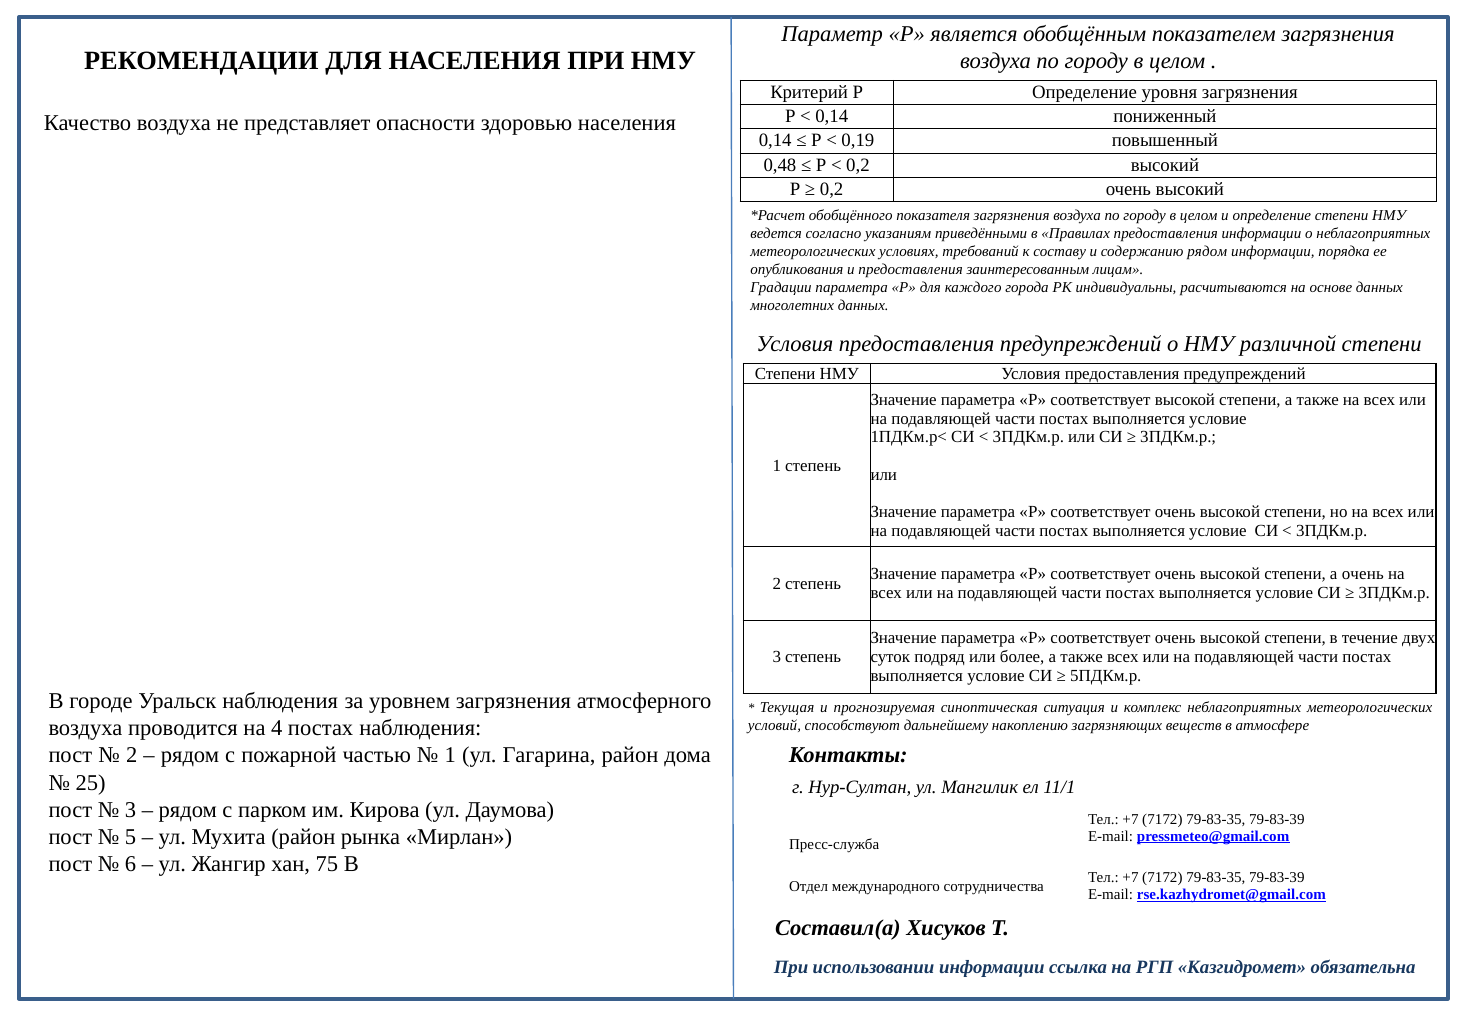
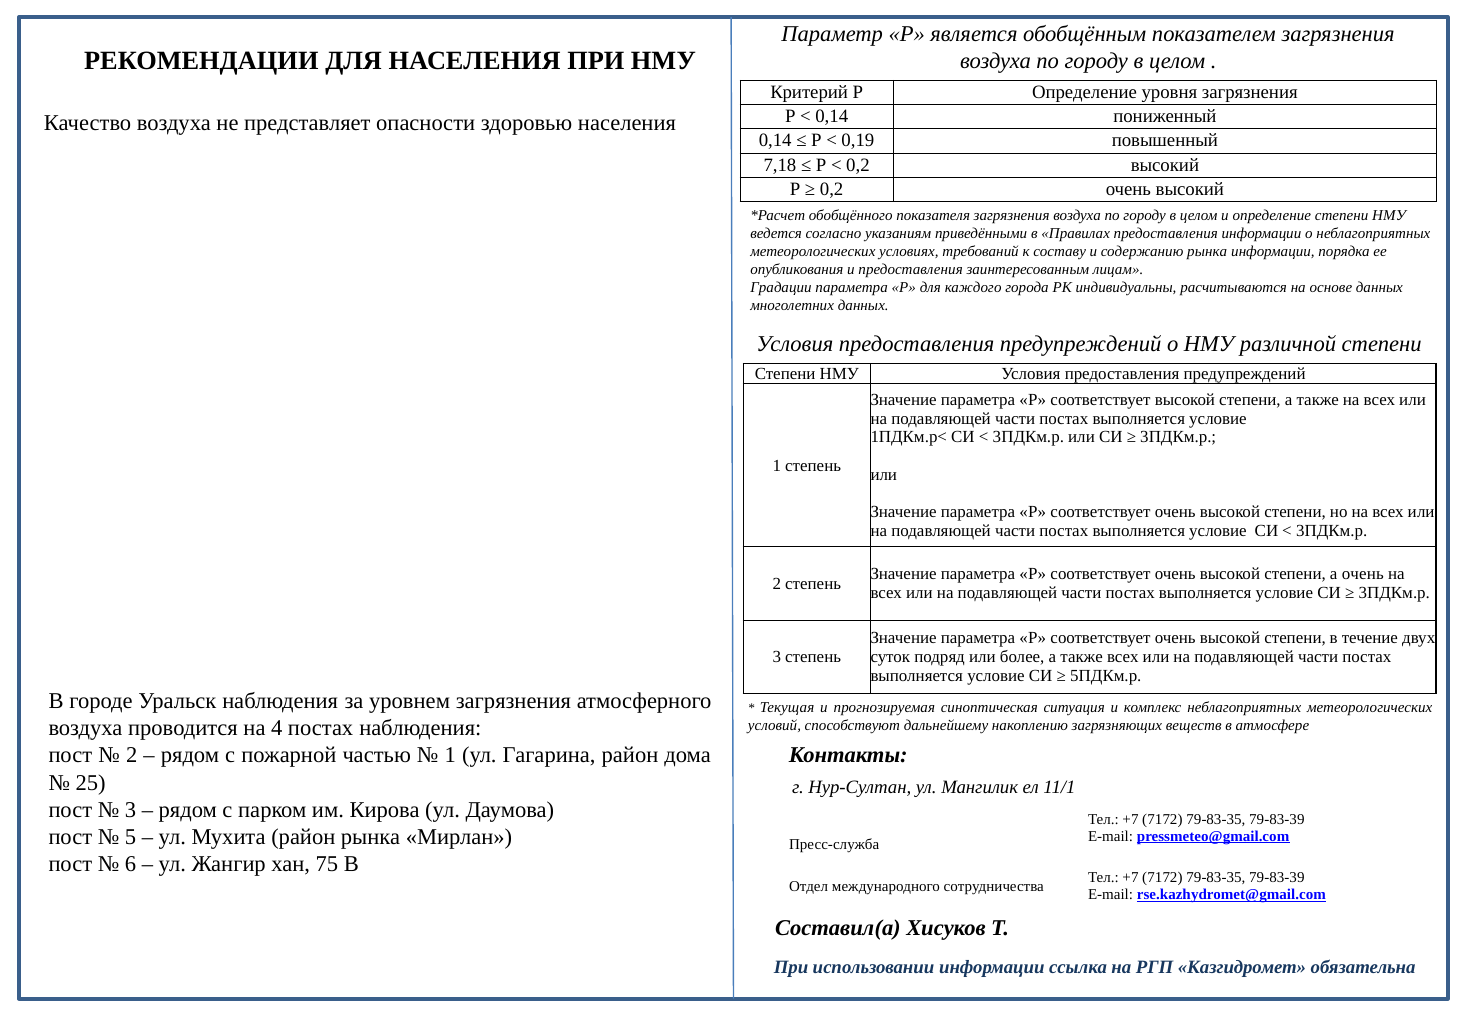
0,48: 0,48 -> 7,18
содержанию рядом: рядом -> рынка
